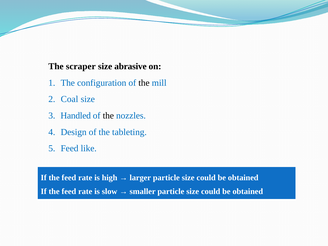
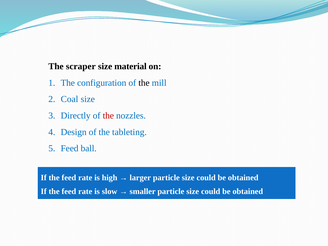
abrasive: abrasive -> material
Handled: Handled -> Directly
the at (108, 116) colour: black -> red
like: like -> ball
